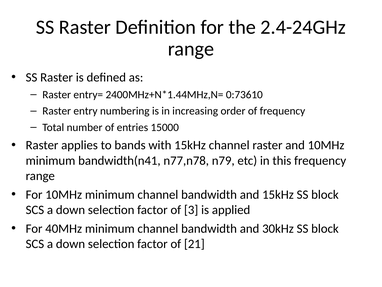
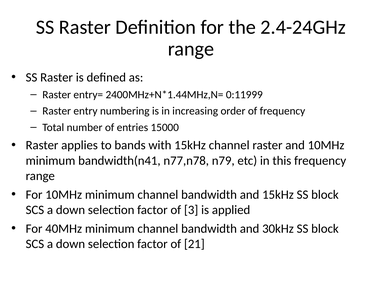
0:73610: 0:73610 -> 0:11999
